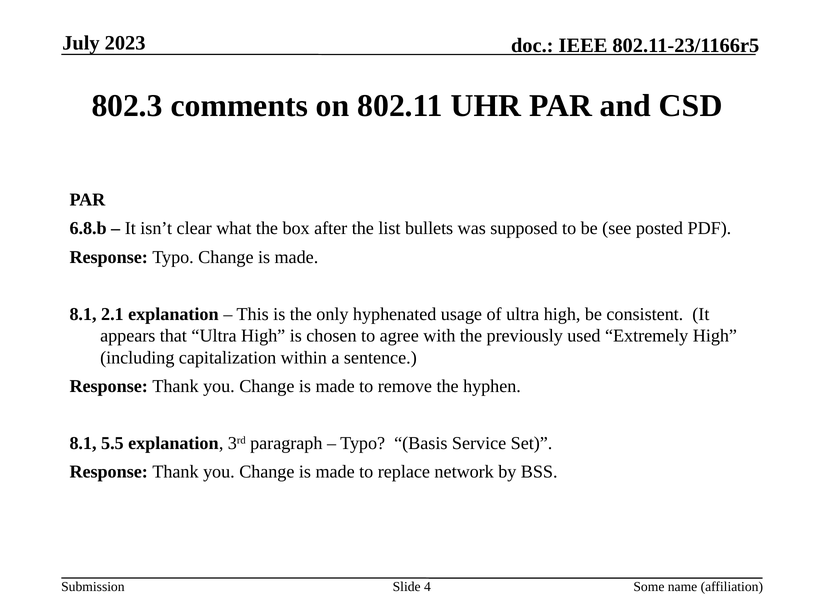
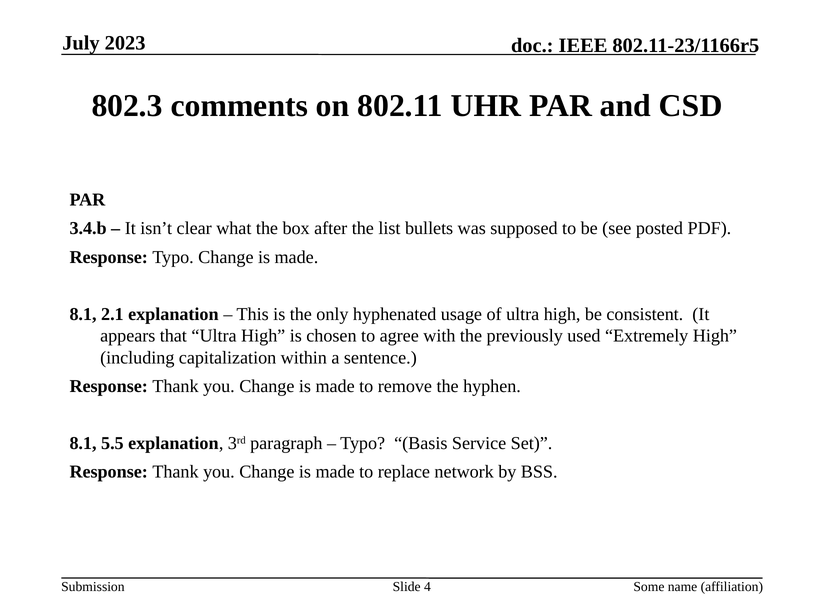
6.8.b: 6.8.b -> 3.4.b
